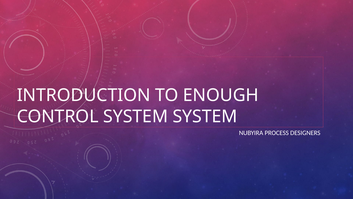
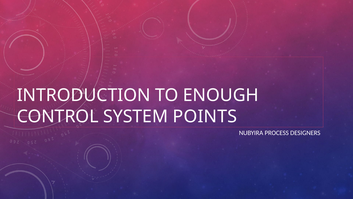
SYSTEM SYSTEM: SYSTEM -> POINTS
